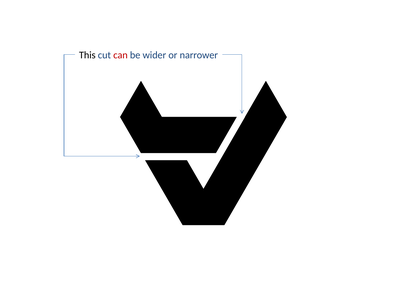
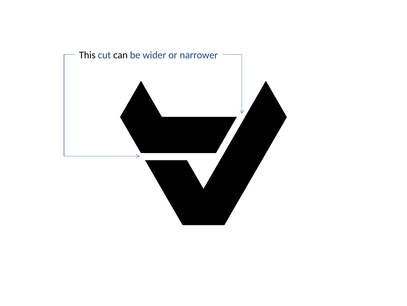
can colour: red -> black
